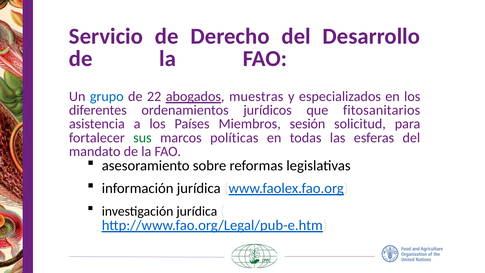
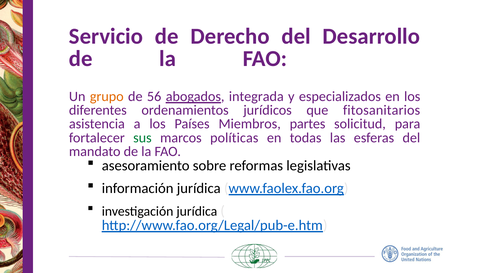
grupo colour: blue -> orange
22: 22 -> 56
muestras: muestras -> integrada
sesión: sesión -> partes
